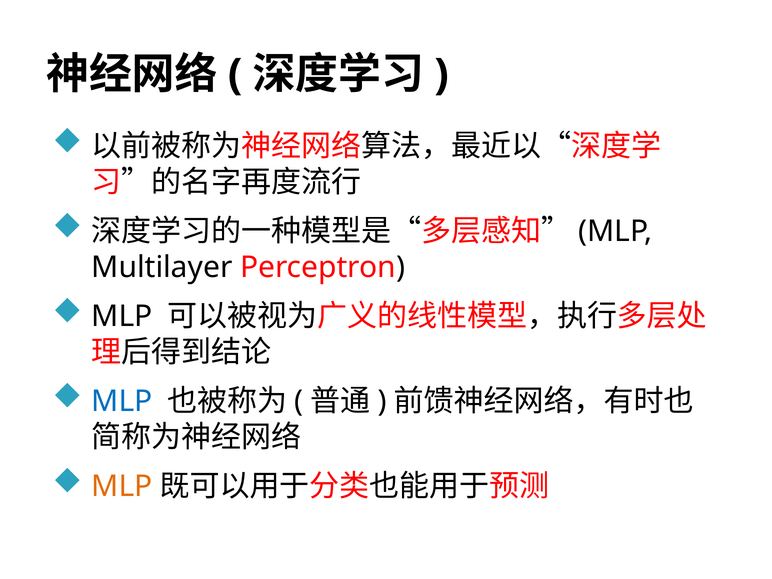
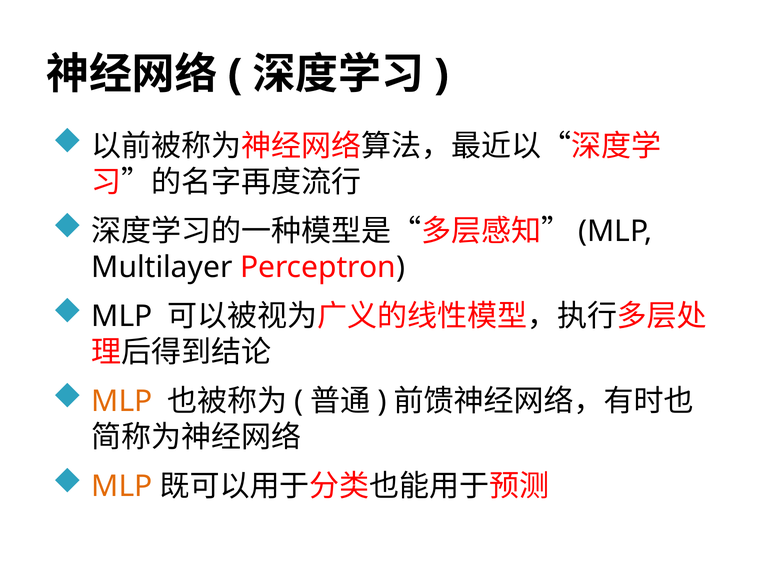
MLP at (122, 401) colour: blue -> orange
